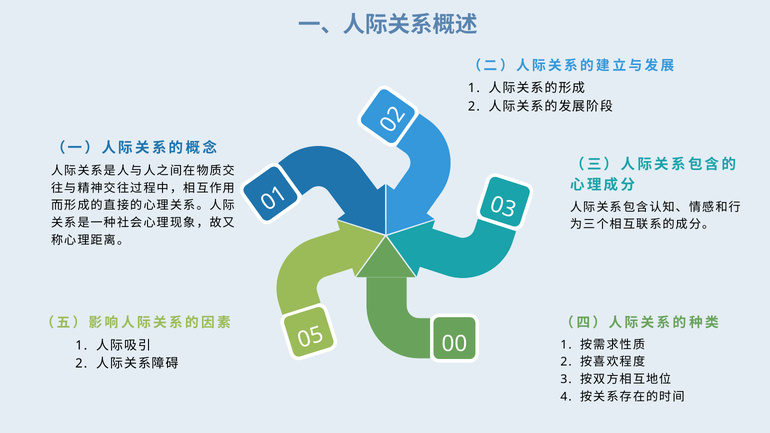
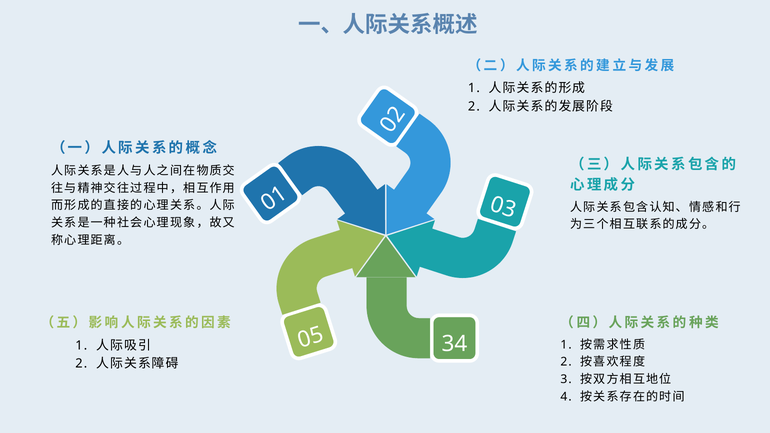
00: 00 -> 34
